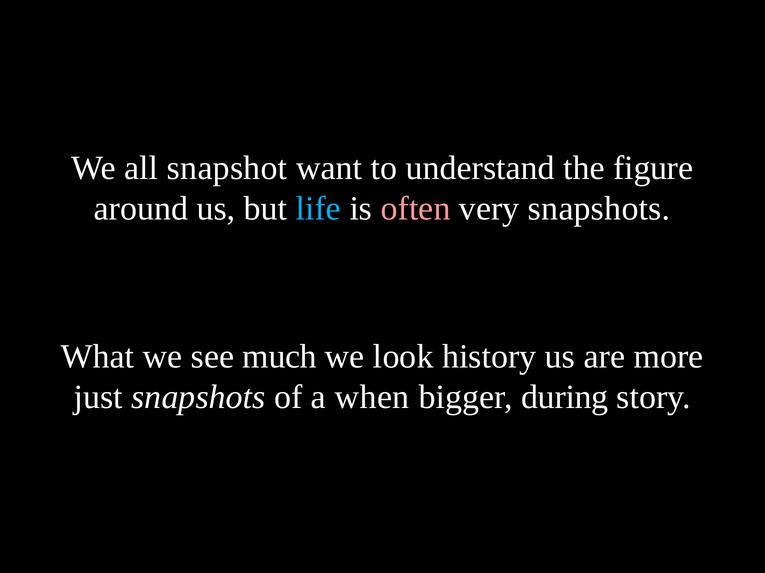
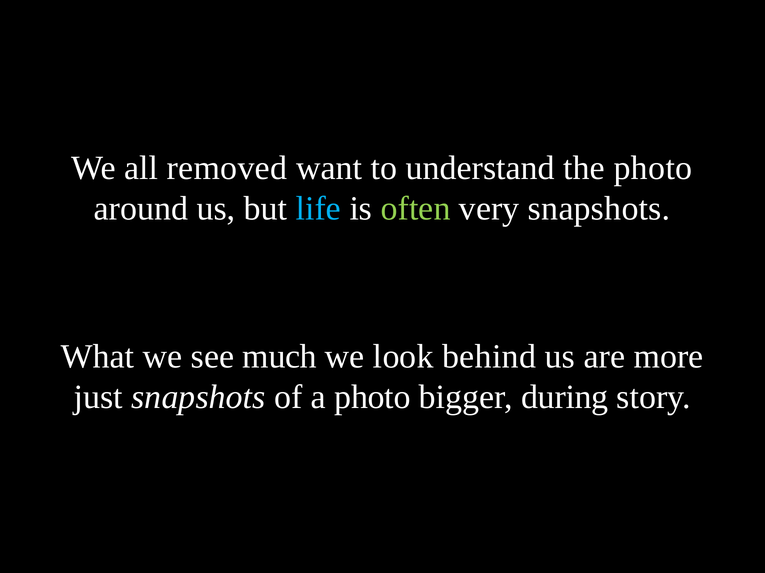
snapshot: snapshot -> removed
the figure: figure -> photo
often colour: pink -> light green
history: history -> behind
a when: when -> photo
